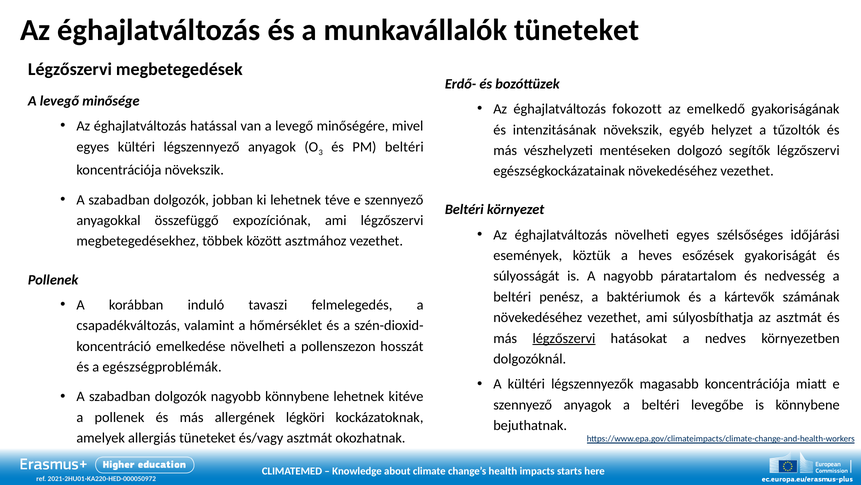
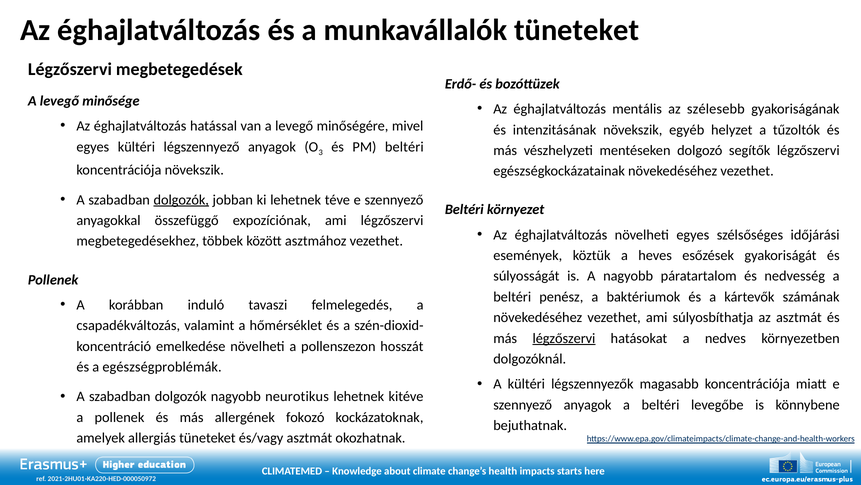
fokozott: fokozott -> mentális
emelkedő: emelkedő -> szélesebb
dolgozók at (181, 200) underline: none -> present
nagyobb könnybene: könnybene -> neurotikus
légköri: légköri -> fokozó
